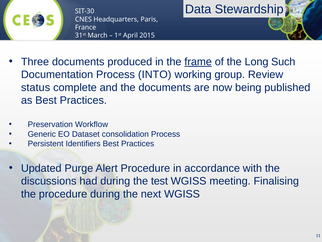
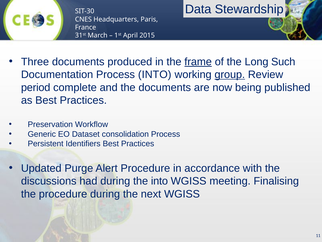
group underline: none -> present
status: status -> period
the test: test -> into
